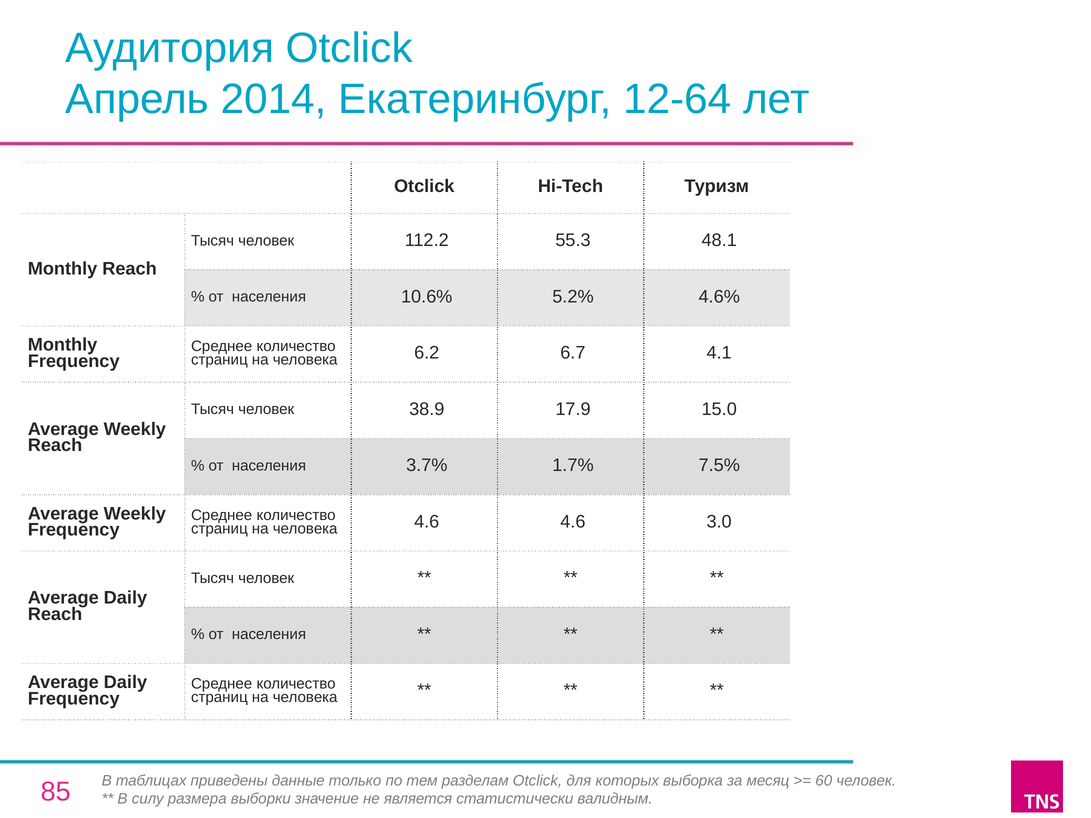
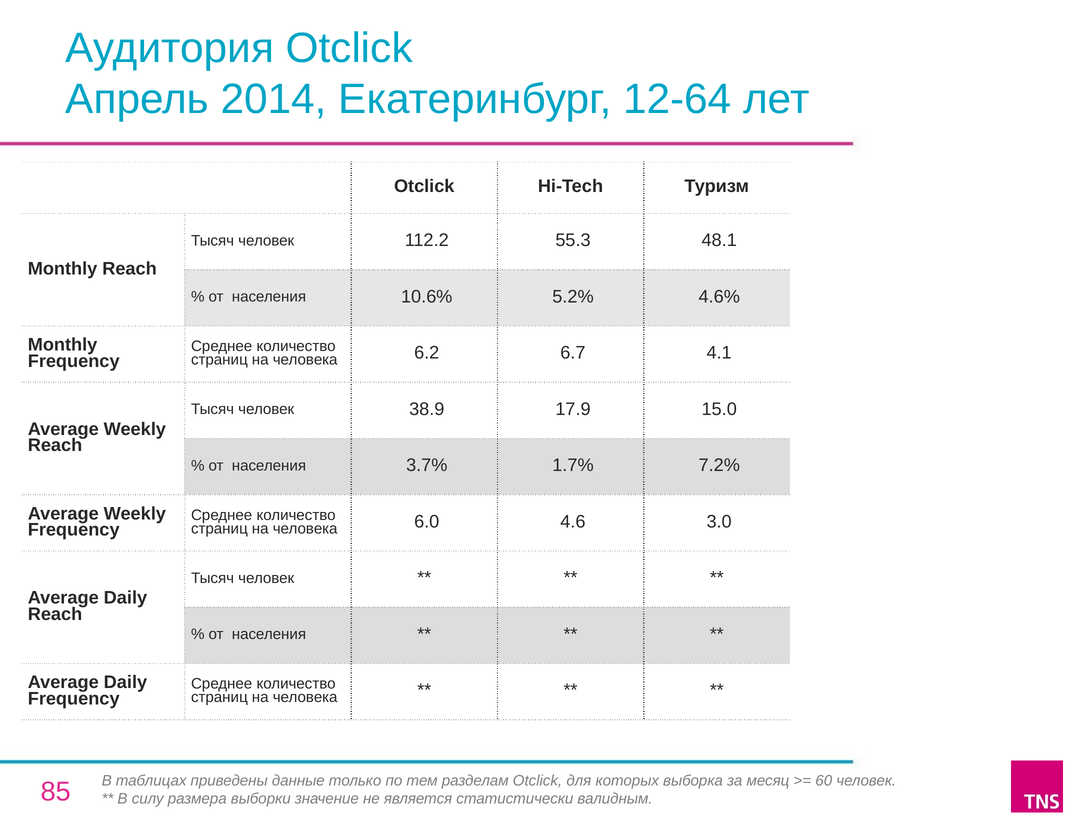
7.5%: 7.5% -> 7.2%
человека 4.6: 4.6 -> 6.0
